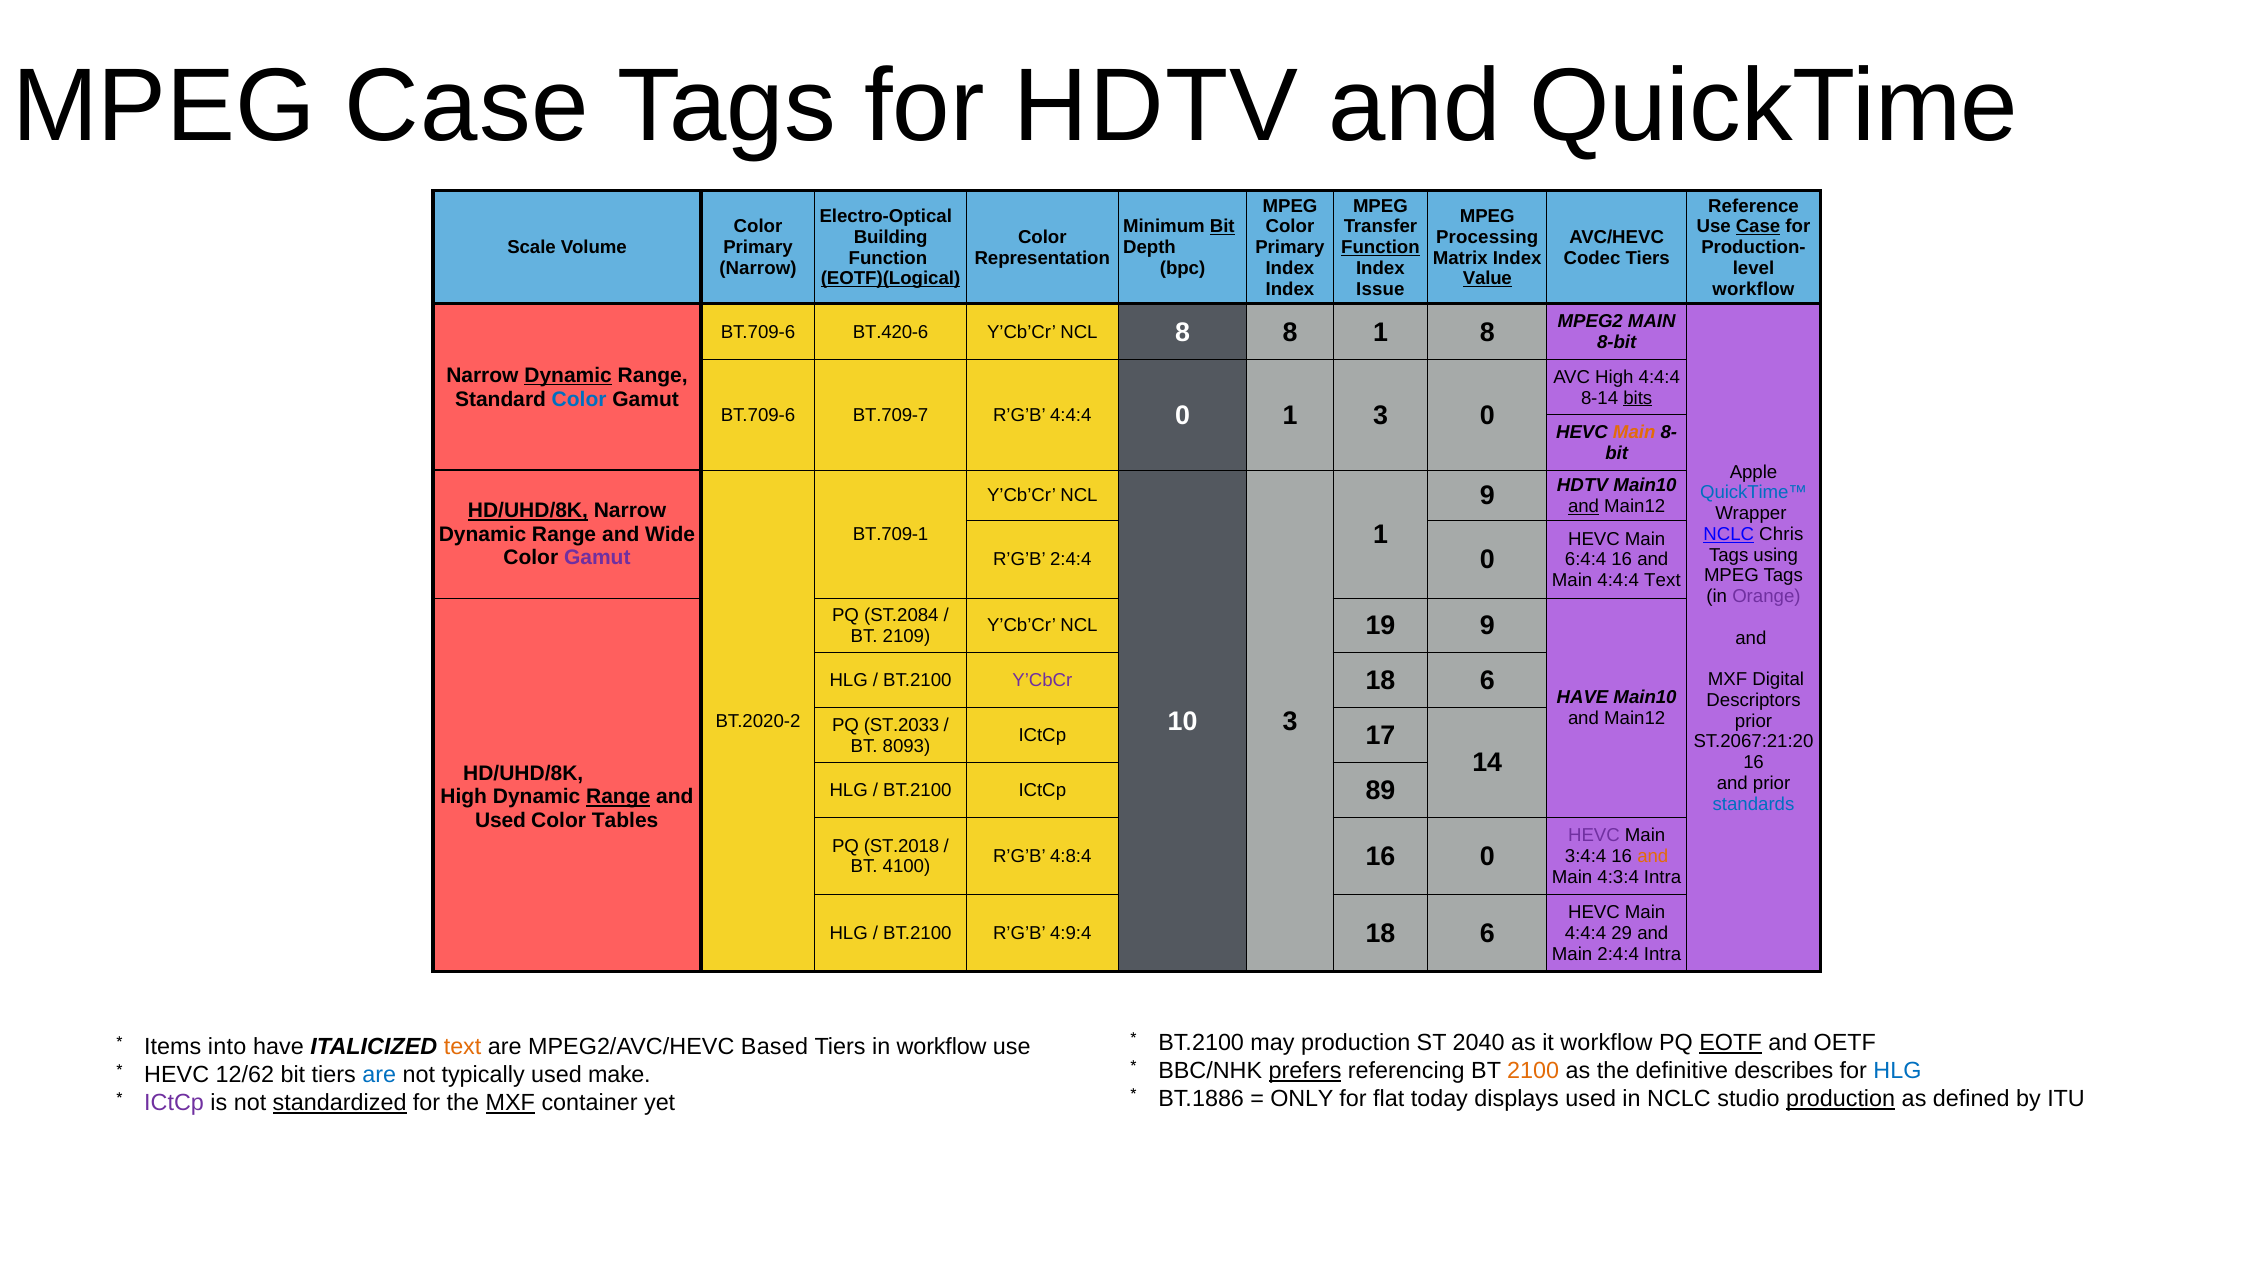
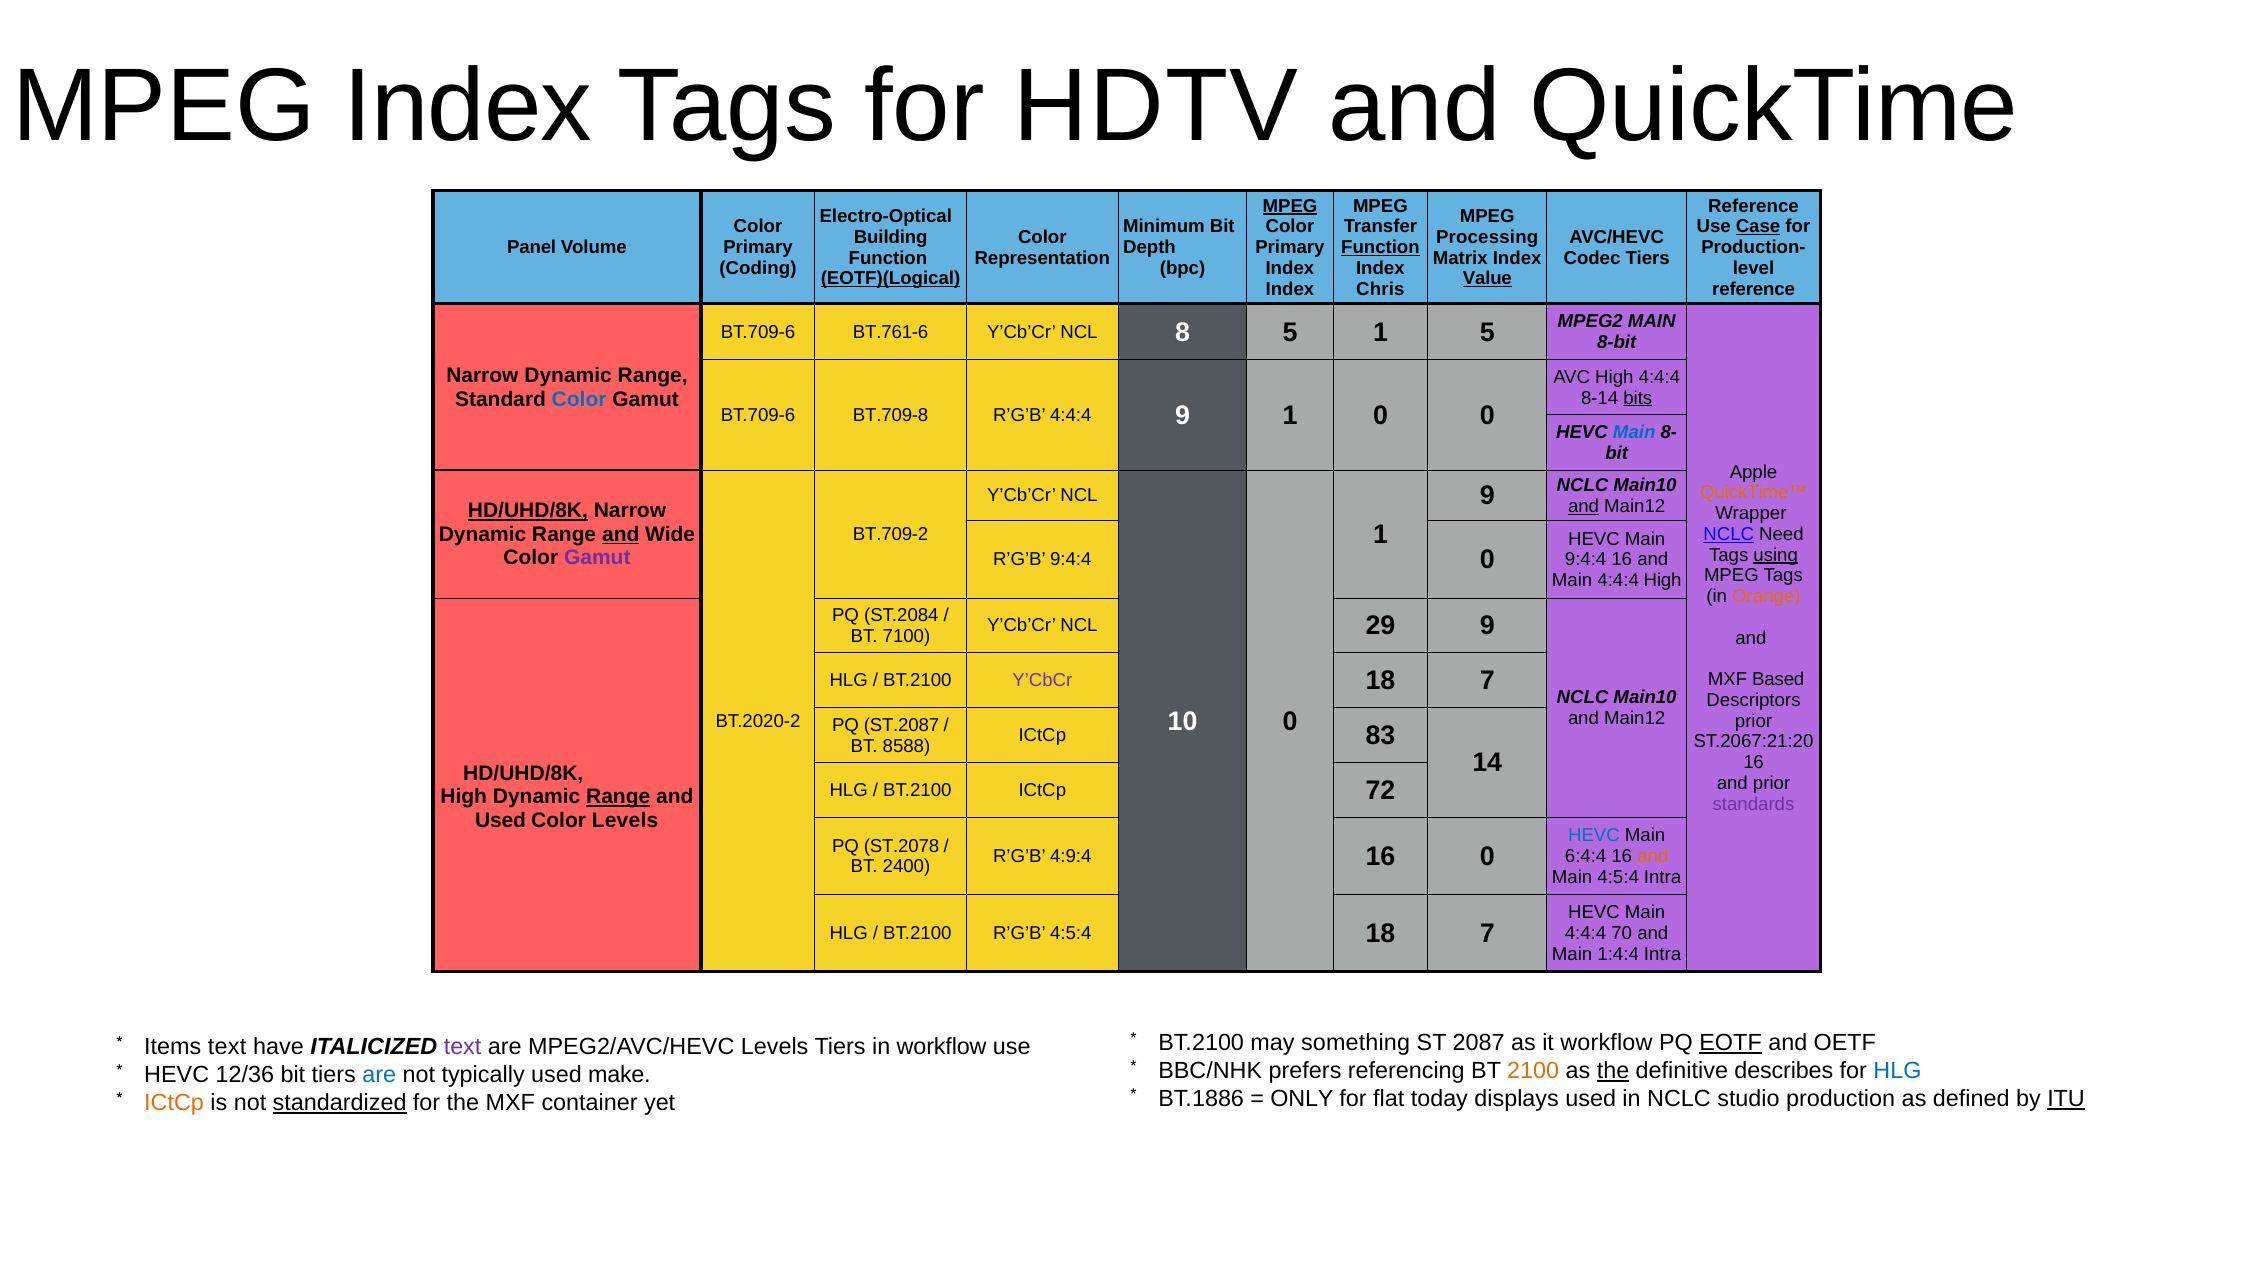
MPEG Case: Case -> Index
MPEG at (1290, 206) underline: none -> present
Bit at (1222, 227) underline: present -> none
Scale: Scale -> Panel
Narrow at (758, 268): Narrow -> Coding
Issue at (1380, 289): Issue -> Chris
workflow at (1753, 289): workflow -> reference
BT.420-6: BT.420-6 -> BT.761-6
8 8: 8 -> 5
1 8: 8 -> 5
Dynamic at (568, 375) underline: present -> none
BT.709-7: BT.709-7 -> BT.709-8
4:4:4 0: 0 -> 9
1 3: 3 -> 0
Main at (1634, 432) colour: orange -> blue
HDTV at (1582, 485): HDTV -> NCLC
QuickTime™ colour: blue -> orange
and at (621, 534) underline: none -> present
NCLC Chris: Chris -> Need
BT.709-1: BT.709-1 -> BT.709-2
using underline: none -> present
R’G’B 2:4:4: 2:4:4 -> 9:4:4
6:4:4 at (1586, 560): 6:4:4 -> 9:4:4
4:4:4 Text: Text -> High
Orange colour: purple -> orange
19: 19 -> 29
2109: 2109 -> 7100
Digital: Digital -> Based
6 at (1487, 681): 6 -> 7
HAVE at (1583, 697): HAVE -> NCLC
10 3: 3 -> 0
ST.2033: ST.2033 -> ST.2087
17: 17 -> 83
8093: 8093 -> 8588
89: 89 -> 72
standards colour: blue -> purple
Color Tables: Tables -> Levels
HEVC at (1594, 835) colour: purple -> blue
ST.2018: ST.2018 -> ST.2078
4:8:4: 4:8:4 -> 4:9:4
3:4:4: 3:4:4 -> 6:4:4
4100: 4100 -> 2400
Main 4:3:4: 4:3:4 -> 4:5:4
R’G’B 4:9:4: 4:9:4 -> 4:5:4
6 at (1487, 933): 6 -> 7
29: 29 -> 70
Main 2:4:4: 2:4:4 -> 1:4:4
may production: production -> something
2040: 2040 -> 2087
Items into: into -> text
text at (463, 1047) colour: orange -> purple
MPEG2/AVC/HEVC Based: Based -> Levels
prefers underline: present -> none
the at (1613, 1071) underline: none -> present
12/62: 12/62 -> 12/36
production at (1841, 1099) underline: present -> none
ITU underline: none -> present
ICtCp at (174, 1103) colour: purple -> orange
MXF at (510, 1103) underline: present -> none
